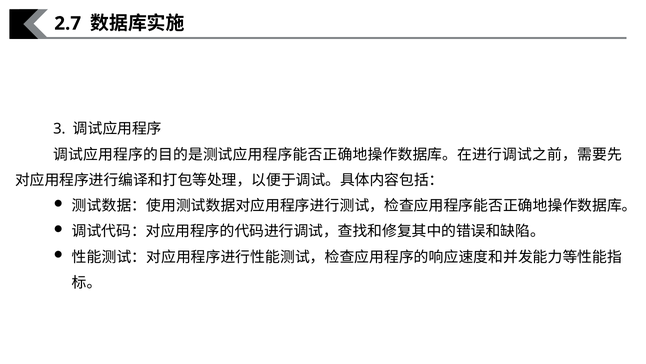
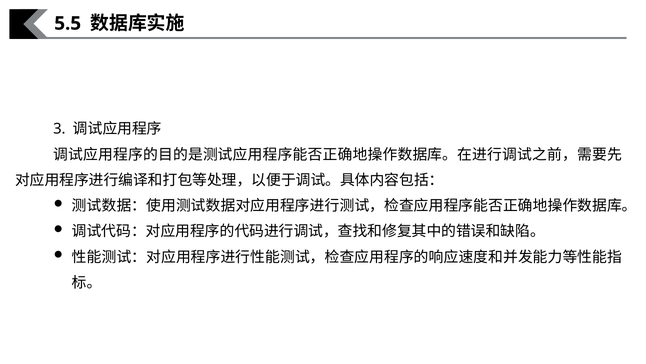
2.7: 2.7 -> 5.5
